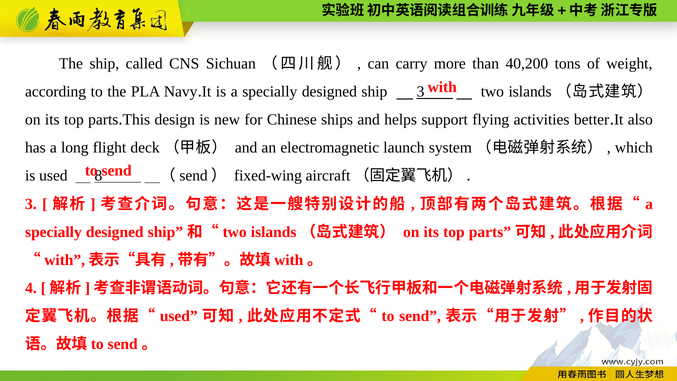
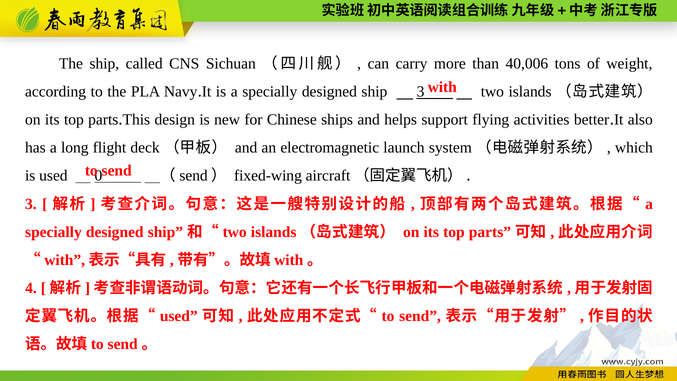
40,200: 40,200 -> 40,006
8: 8 -> 0
